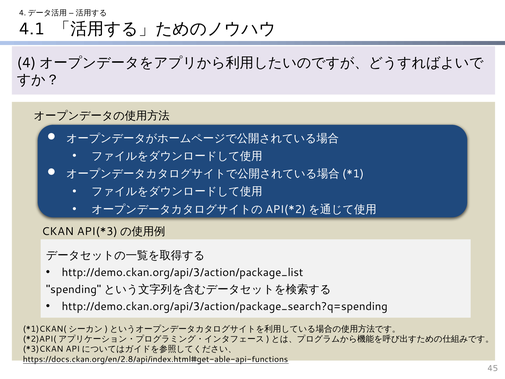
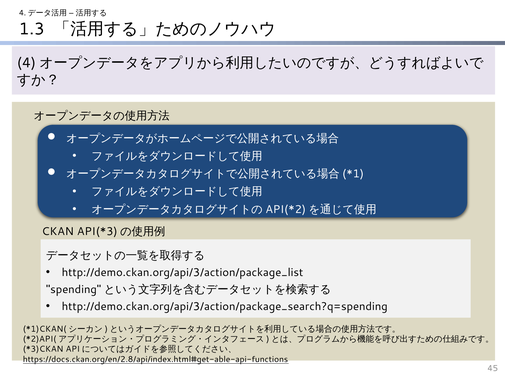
4.1: 4.1 -> 1.3
